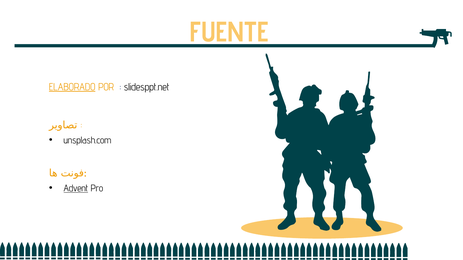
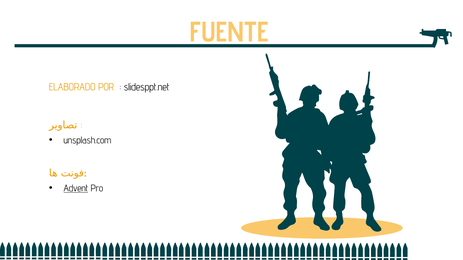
ELABORADO underline: present -> none
